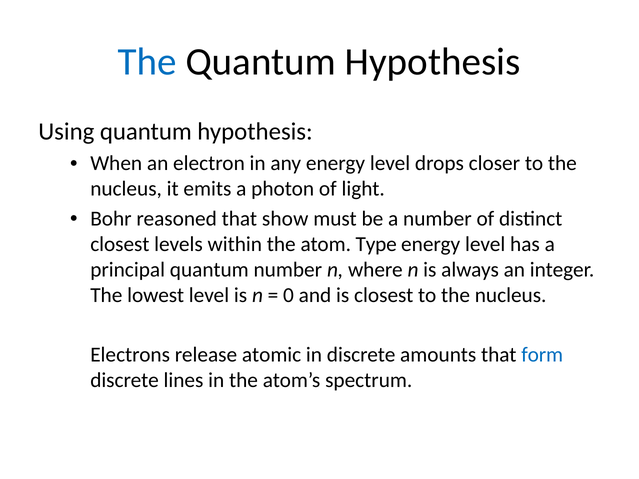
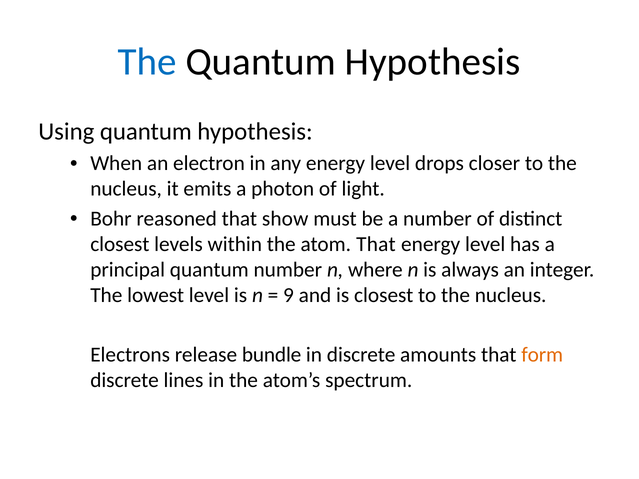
atom Type: Type -> That
0: 0 -> 9
atomic: atomic -> bundle
form colour: blue -> orange
